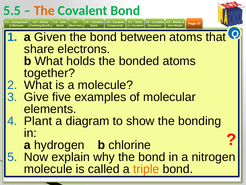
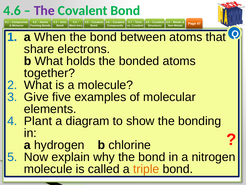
5.5 at (12, 11): 5.5 -> 4.6
The at (44, 11) colour: orange -> purple
Given: Given -> When
